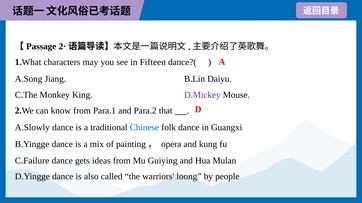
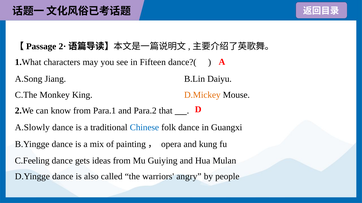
D.Mickey colour: purple -> orange
C.Failure: C.Failure -> C.Feeling
loong: loong -> angry
